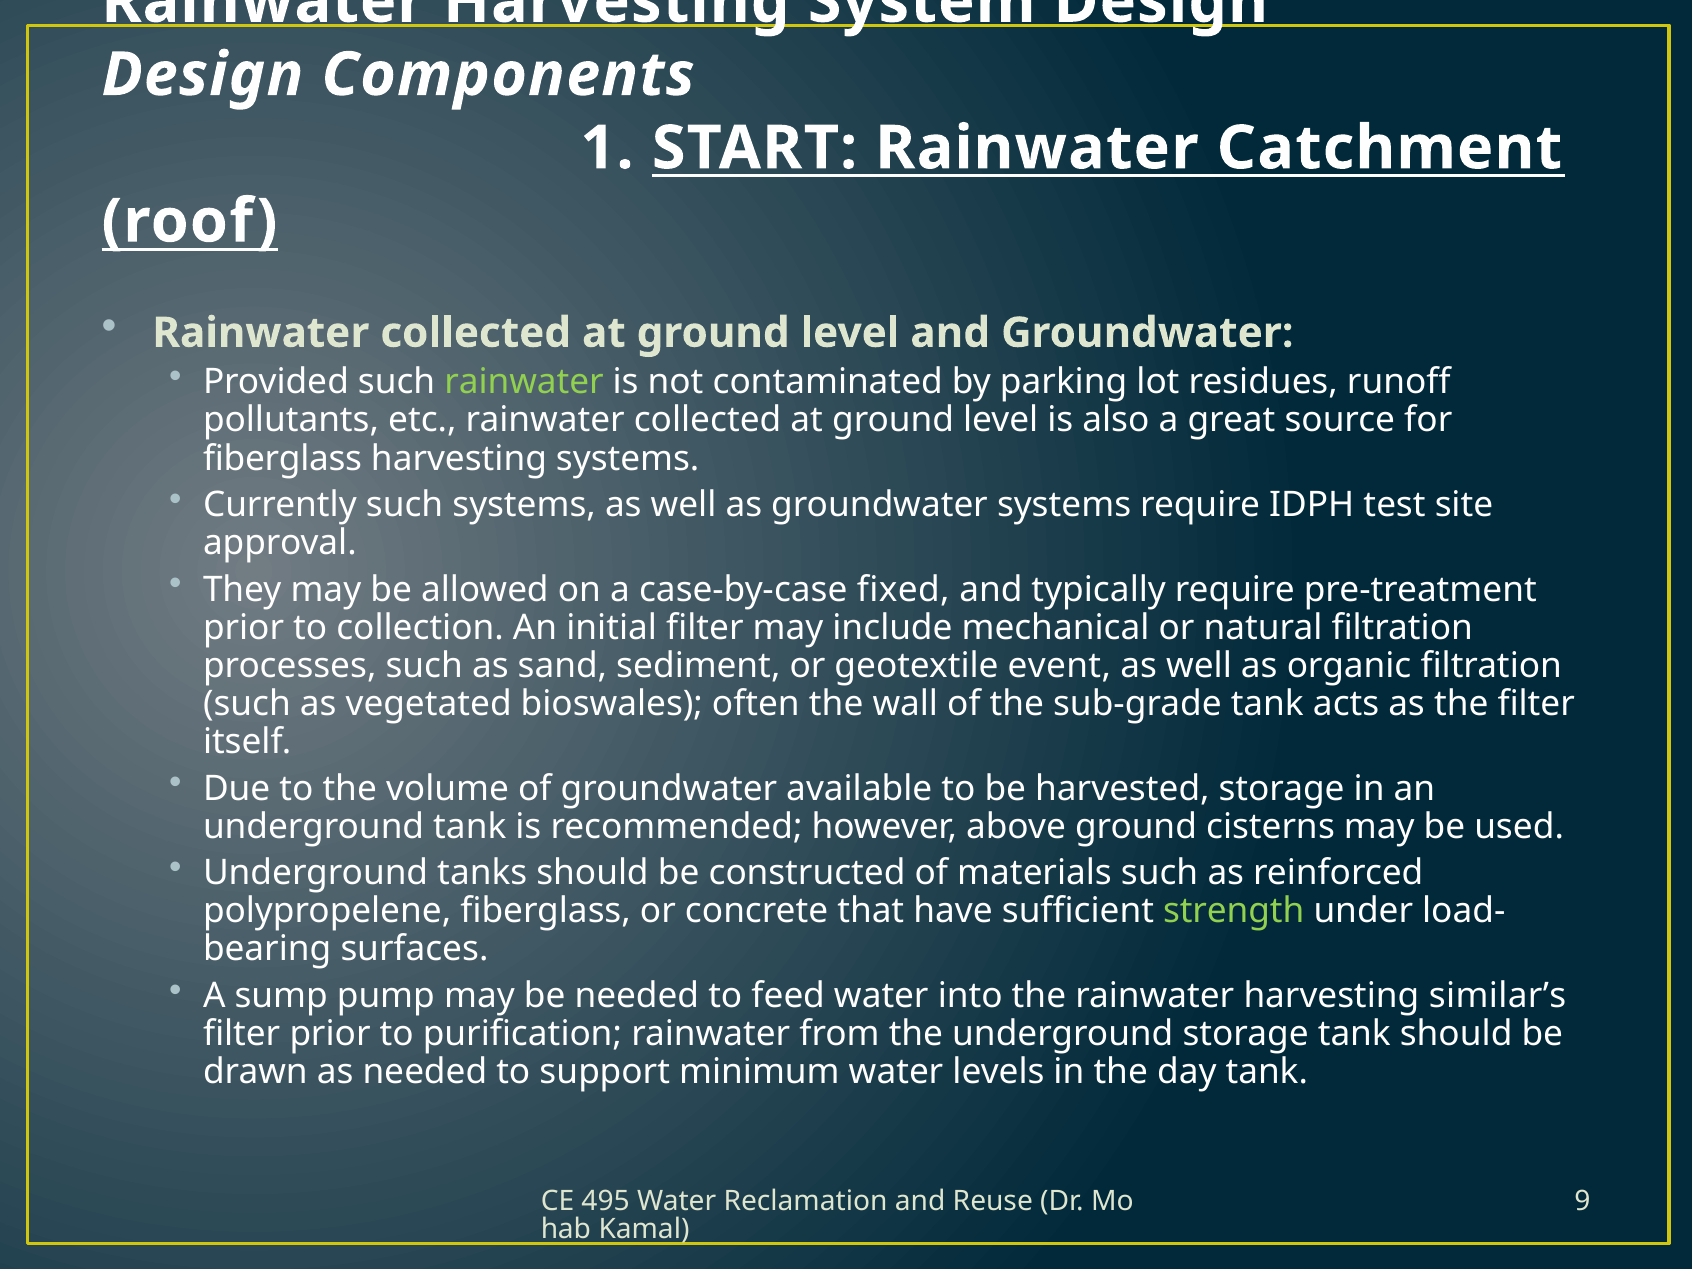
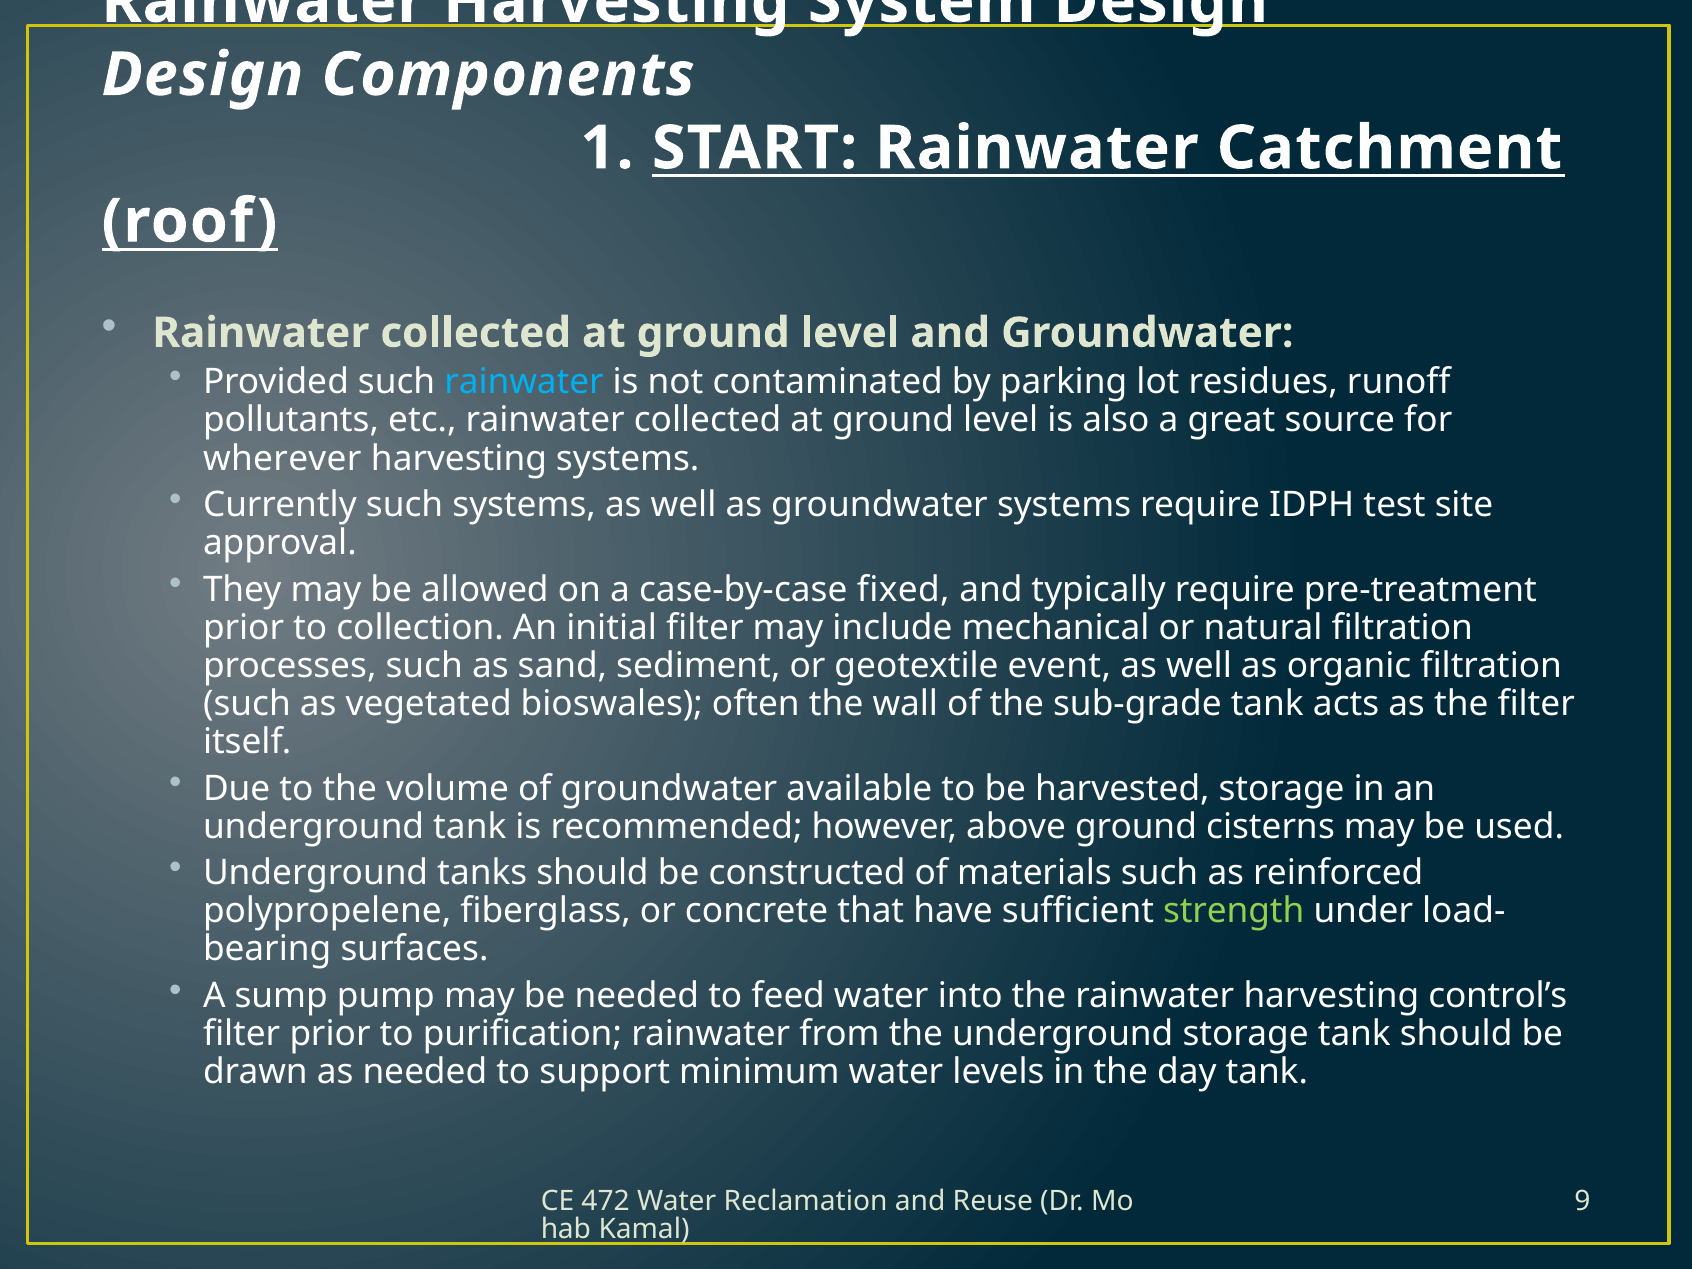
rainwater at (524, 382) colour: light green -> light blue
fiberglass at (283, 458): fiberglass -> wherever
similar’s: similar’s -> control’s
495: 495 -> 472
